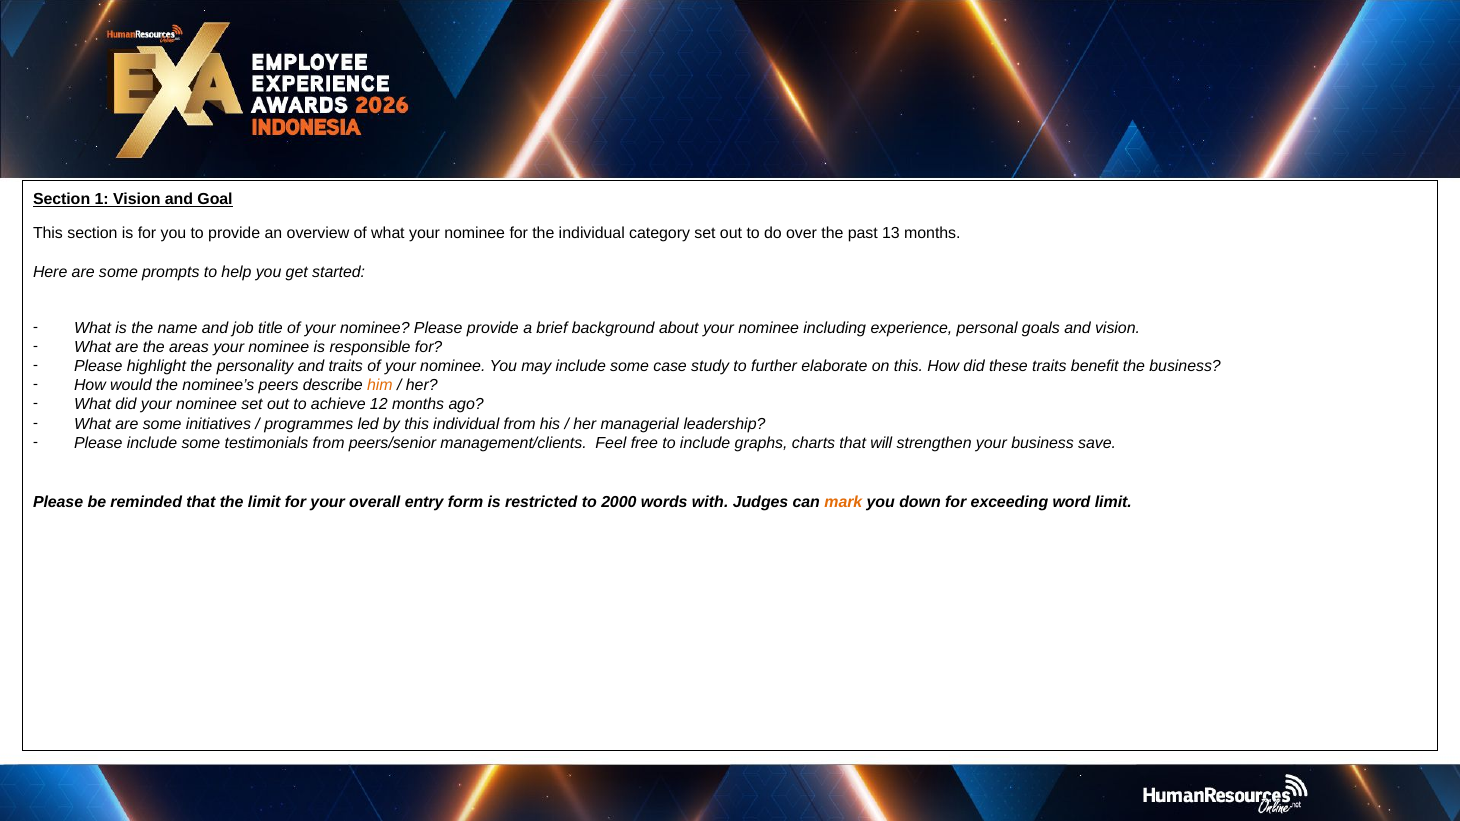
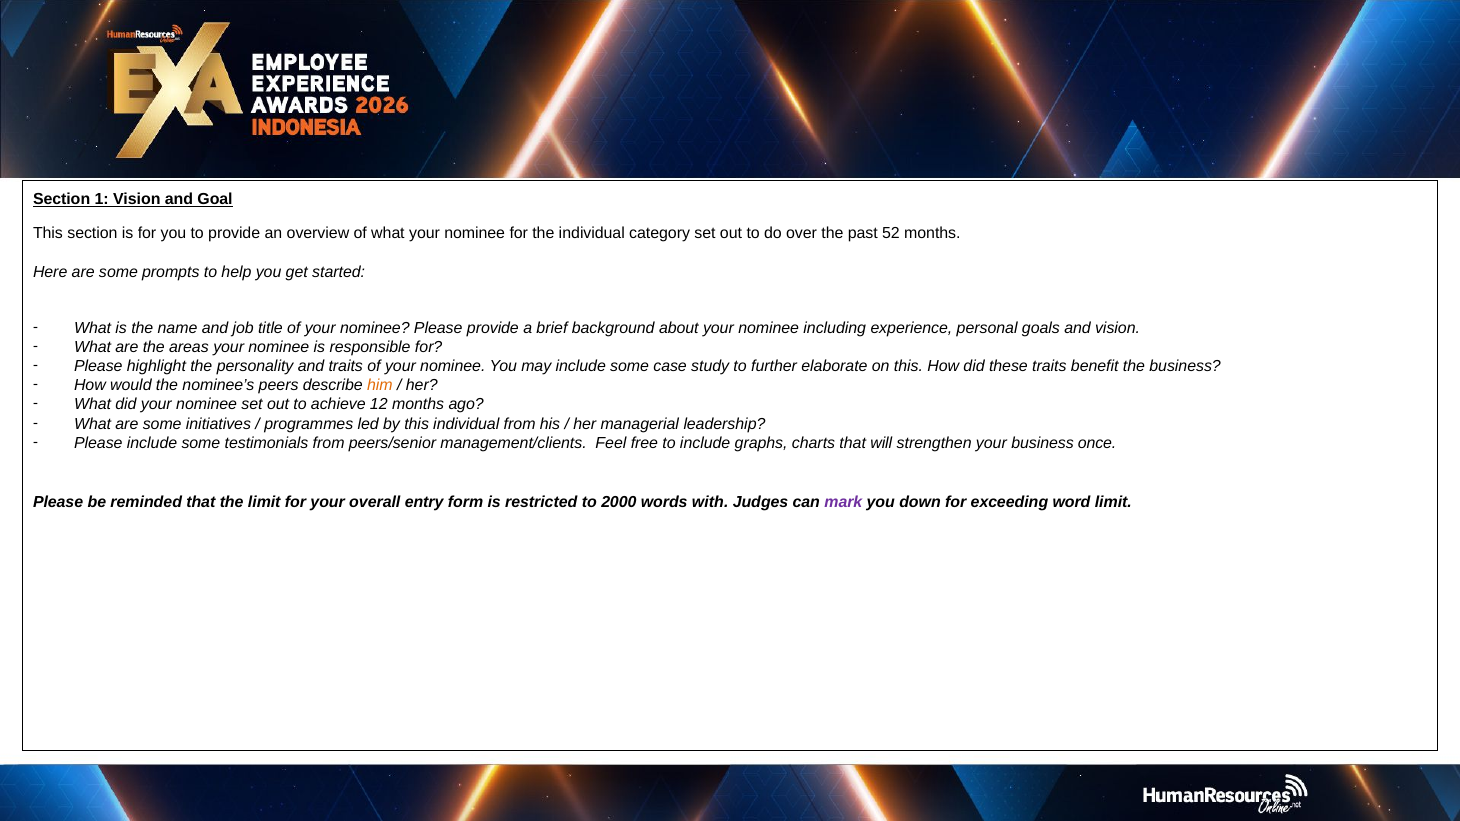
13: 13 -> 52
save: save -> once
mark colour: orange -> purple
